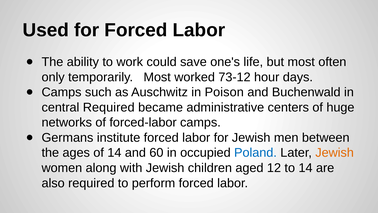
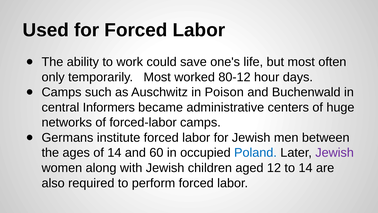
73-12: 73-12 -> 80-12
central Required: Required -> Informers
Jewish at (335, 153) colour: orange -> purple
